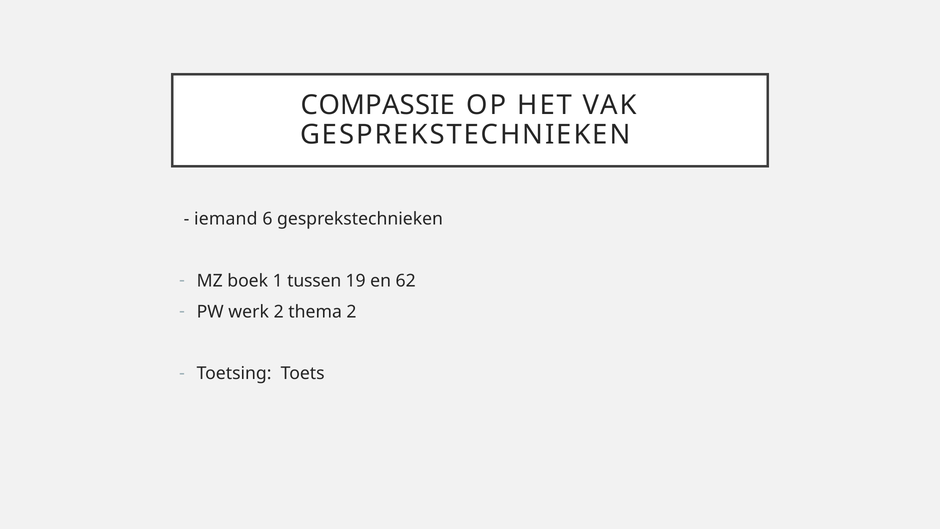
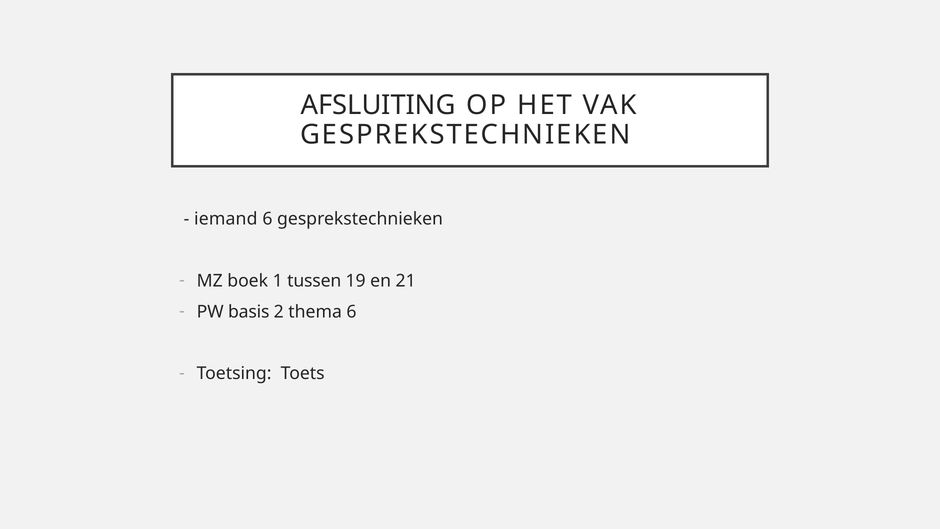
COMPASSIE: COMPASSIE -> AFSLUITING
62: 62 -> 21
werk: werk -> basis
thema 2: 2 -> 6
